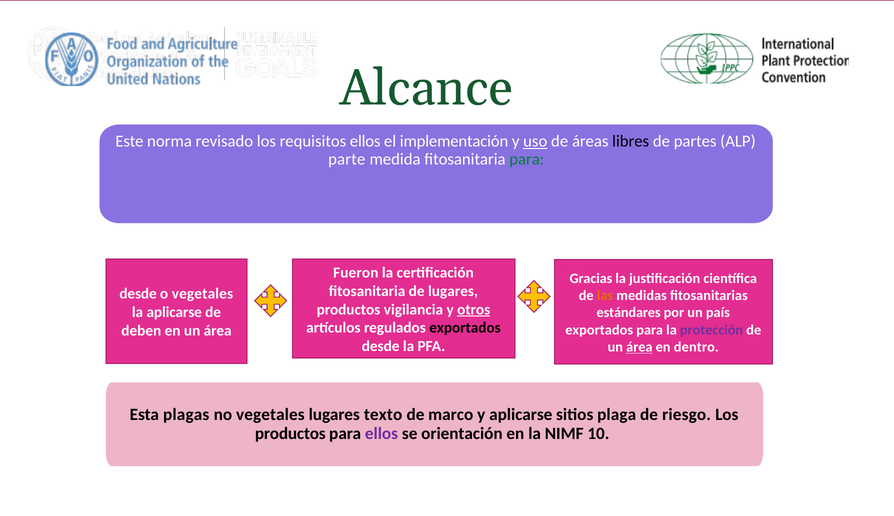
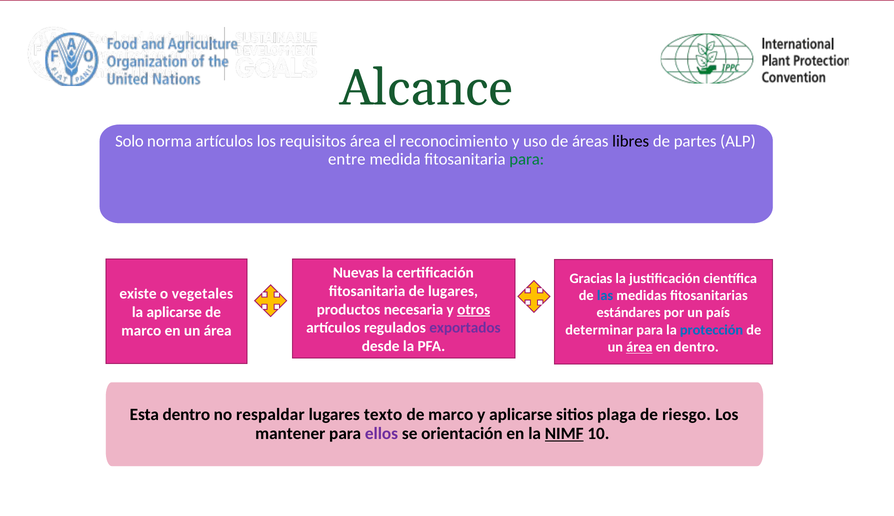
Este: Este -> Solo
norma revisado: revisado -> artículos
requisitos ellos: ellos -> área
implementación: implementación -> reconocimiento
uso underline: present -> none
parte: parte -> entre
Fueron: Fueron -> Nuevas
desde at (138, 294): desde -> existe
las colour: orange -> blue
vigilancia: vigilancia -> necesaria
exportados at (465, 328) colour: black -> purple
exportados at (599, 330): exportados -> determinar
protección colour: purple -> blue
deben at (141, 330): deben -> marco
Esta plagas: plagas -> dentro
no vegetales: vegetales -> respaldar
productos at (290, 433): productos -> mantener
NIMF underline: none -> present
